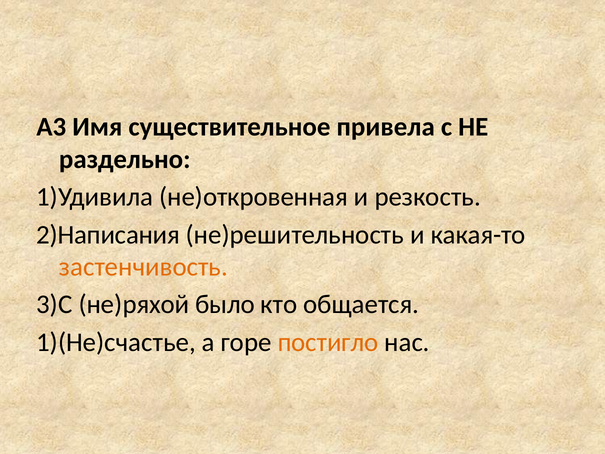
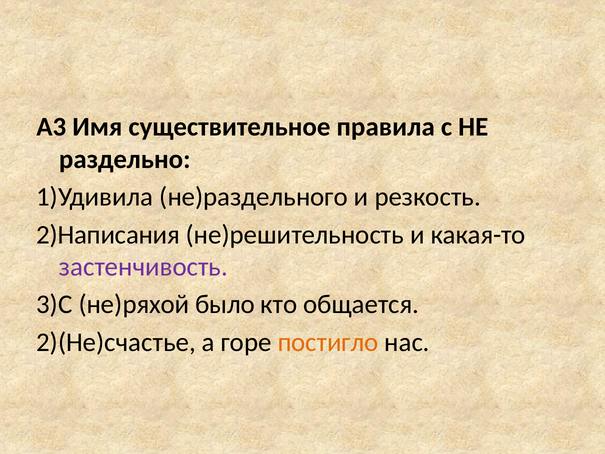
привела: привела -> правила
не)откровенная: не)откровенная -> не)раздельного
застенчивость colour: orange -> purple
1)(Не)счастье: 1)(Не)счастье -> 2)(Не)счастье
